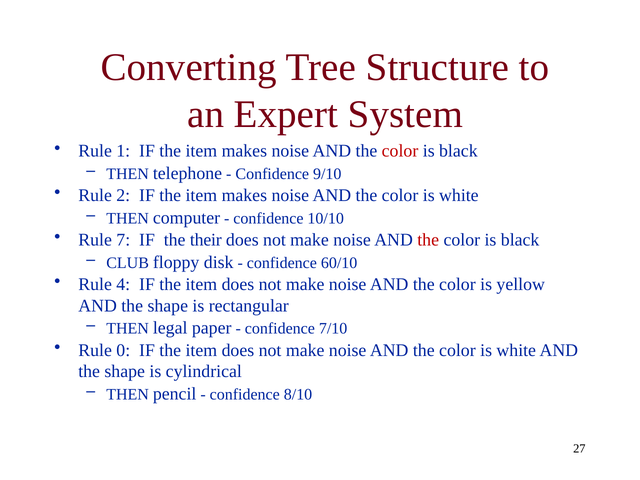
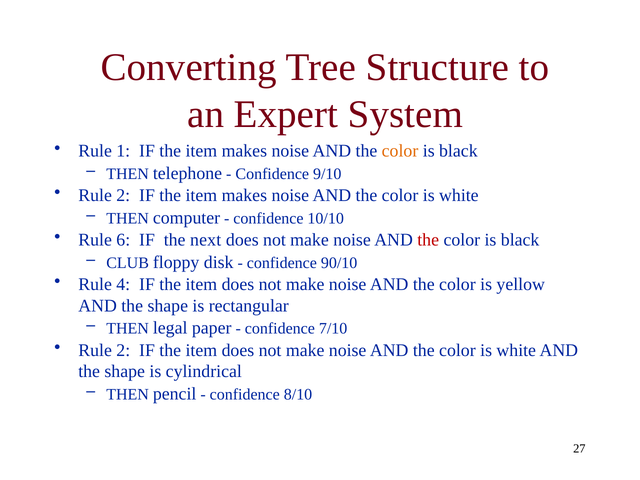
color at (400, 151) colour: red -> orange
7: 7 -> 6
their: their -> next
60/10: 60/10 -> 90/10
0 at (123, 350): 0 -> 2
